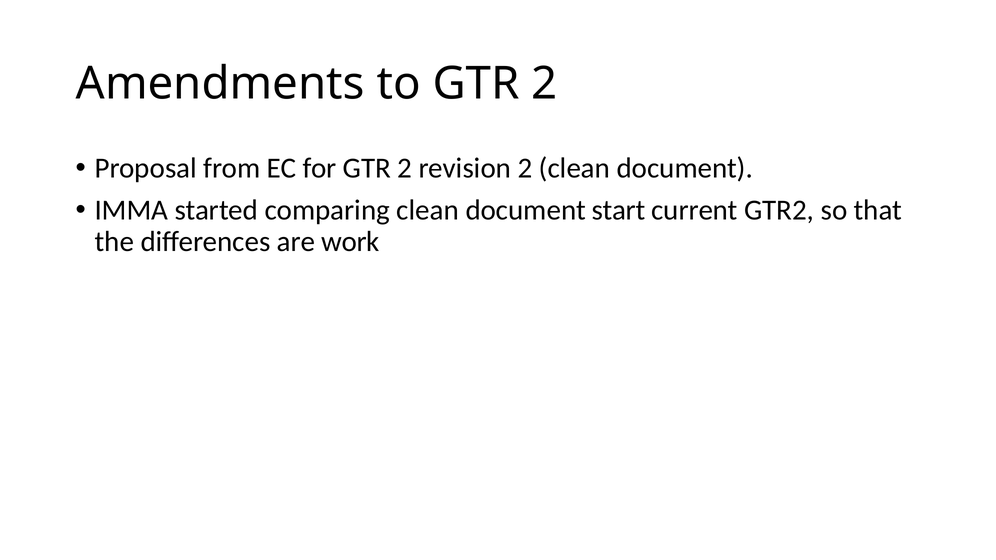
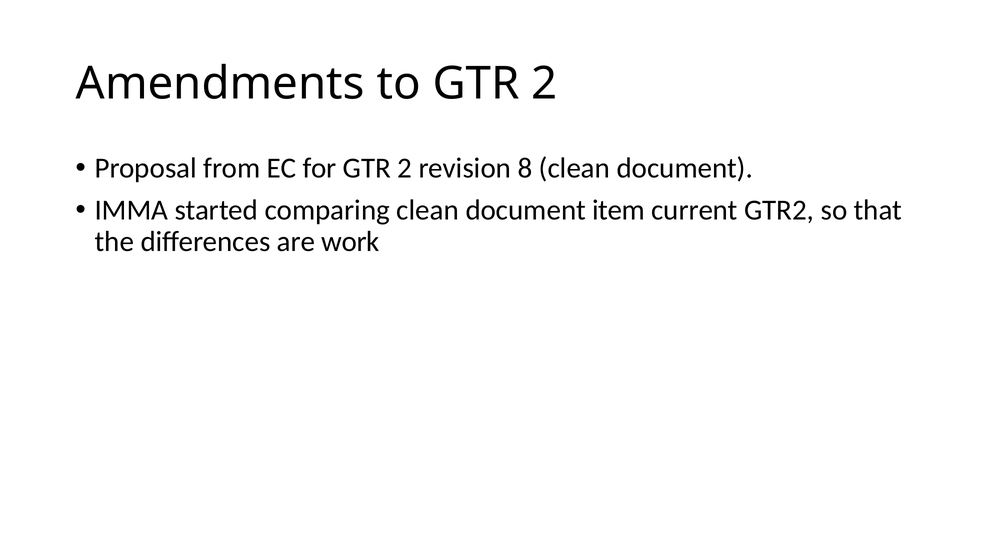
revision 2: 2 -> 8
start: start -> item
